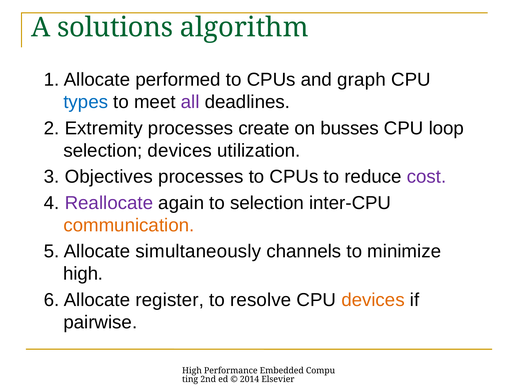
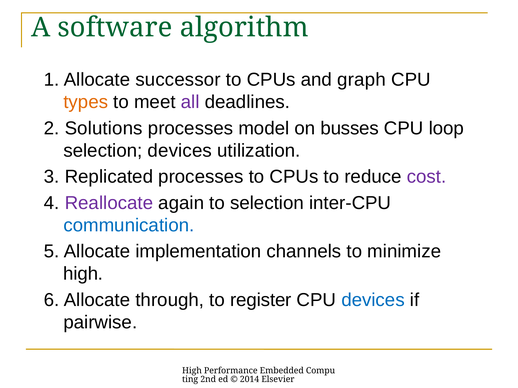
solutions: solutions -> software
performed: performed -> successor
types colour: blue -> orange
Extremity: Extremity -> Solutions
create: create -> model
Objectives: Objectives -> Replicated
communication colour: orange -> blue
simultaneously: simultaneously -> implementation
register: register -> through
resolve: resolve -> register
devices at (373, 300) colour: orange -> blue
